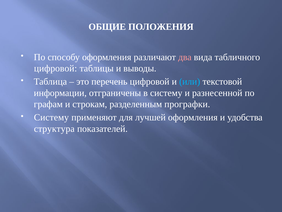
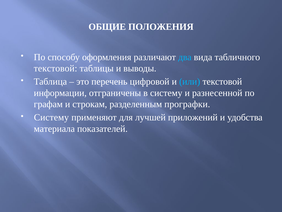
два colour: pink -> light blue
цифровой at (56, 68): цифровой -> текстовой
лучшей оформления: оформления -> приложений
структура: структура -> материала
